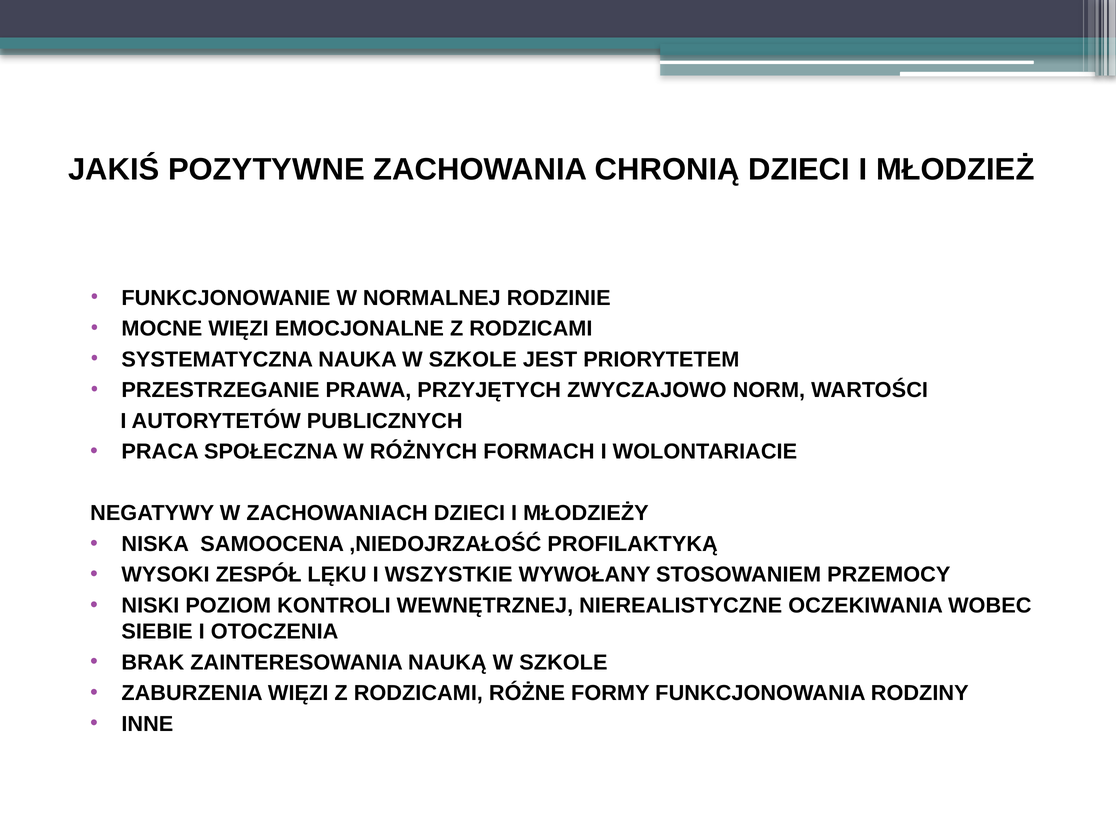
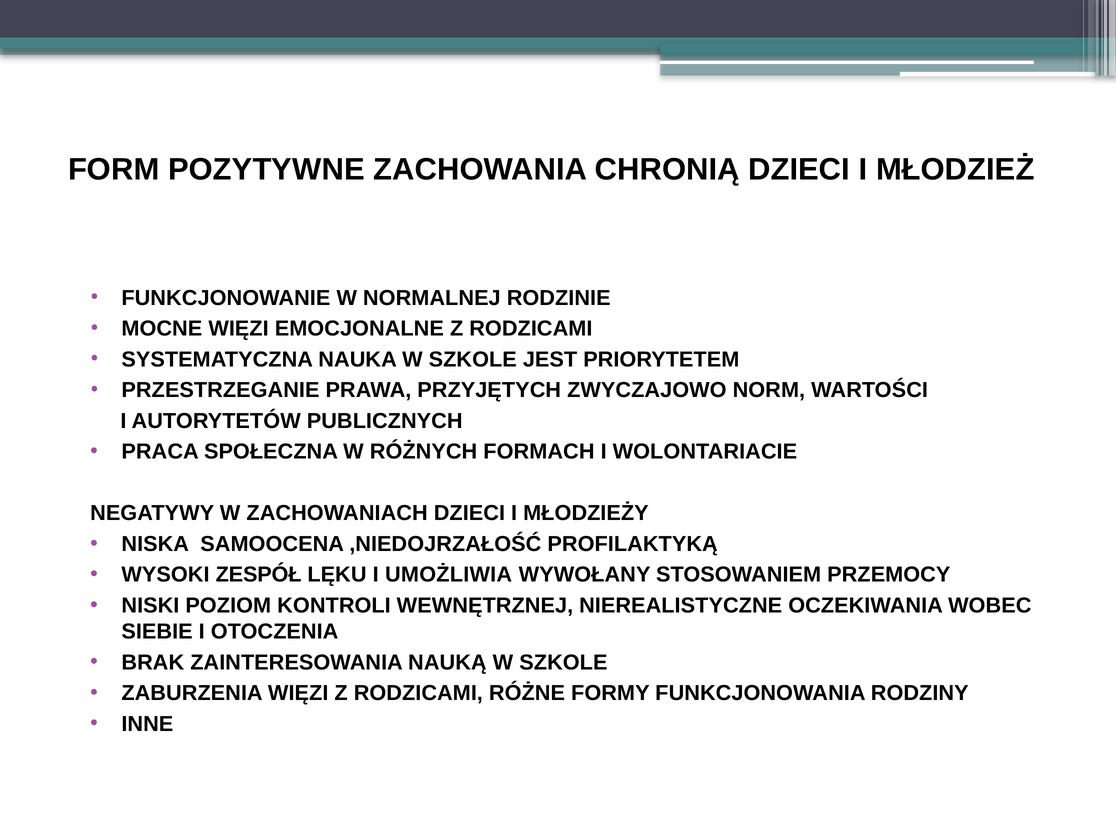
JAKIŚ: JAKIŚ -> FORM
WSZYSTKIE: WSZYSTKIE -> UMOŻLIWIA
